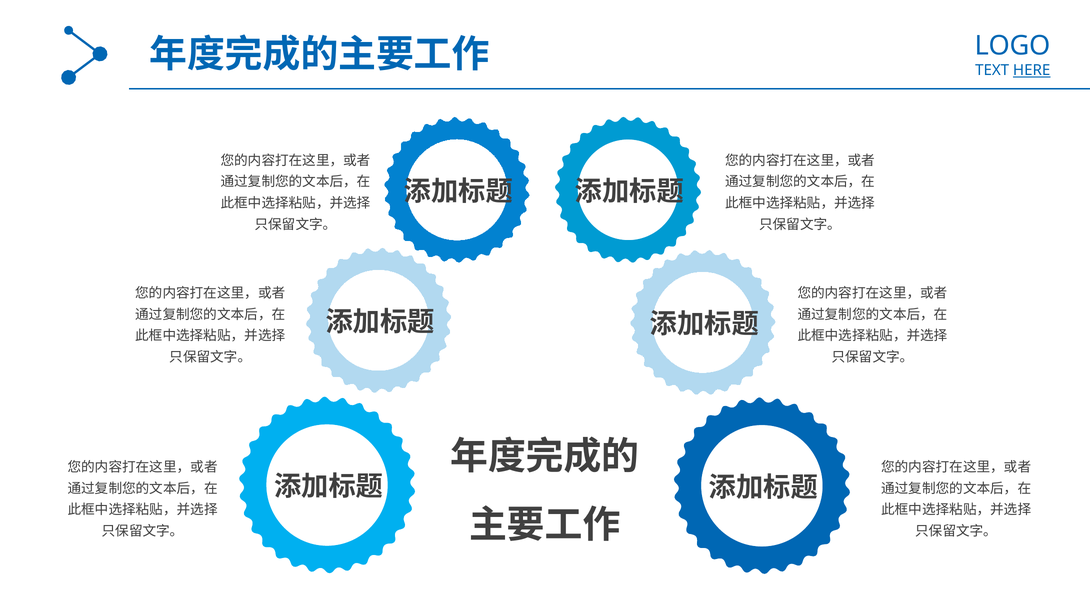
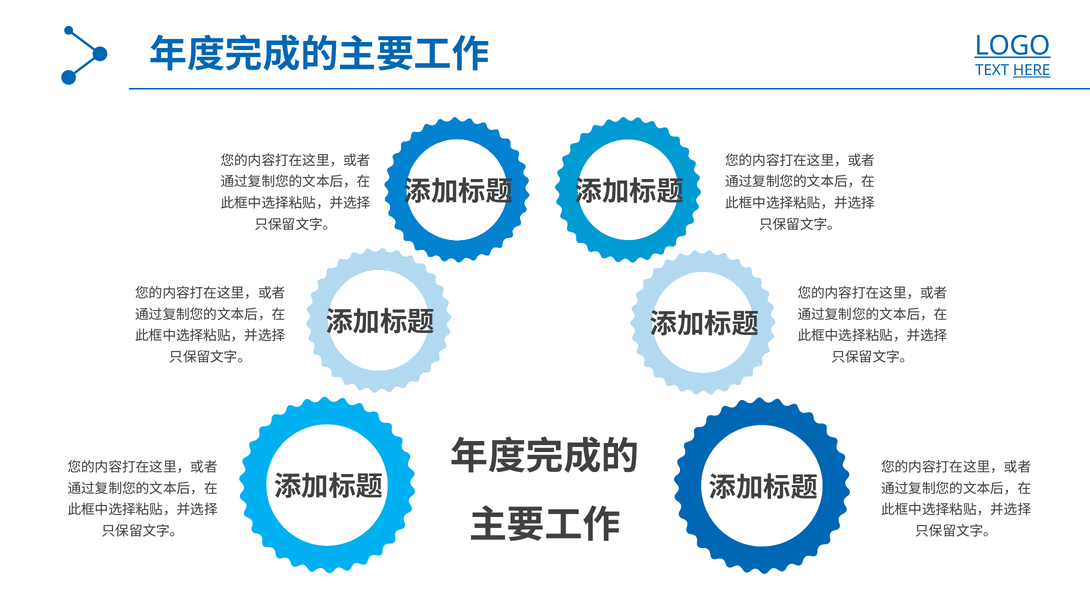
LOGO underline: none -> present
